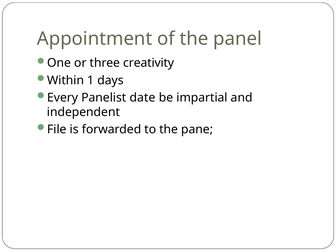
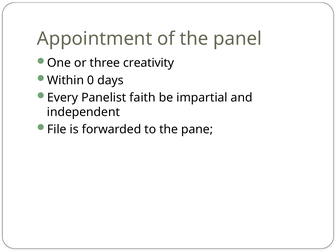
1: 1 -> 0
date: date -> faith
